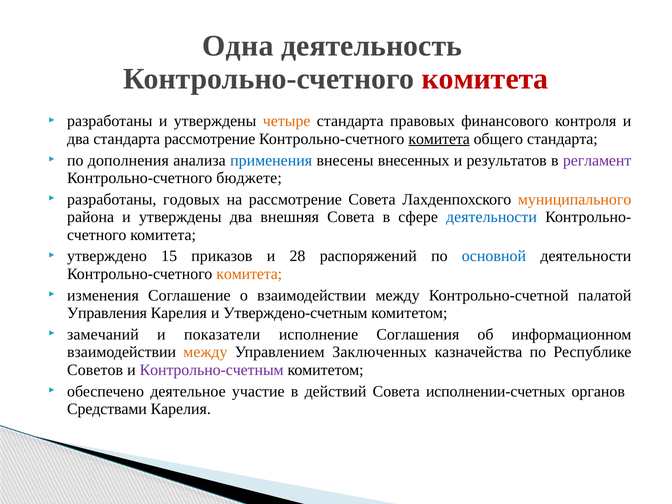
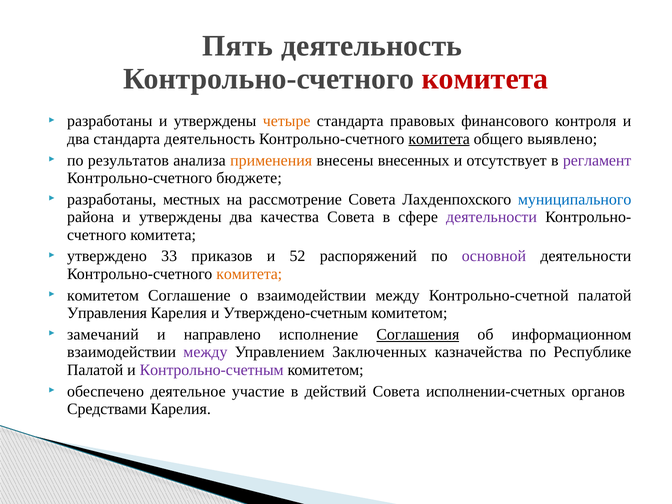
Одна: Одна -> Пять
стандарта рассмотрение: рассмотрение -> деятельность
общего стандарта: стандарта -> выявлено
дополнения: дополнения -> результатов
применения colour: blue -> orange
результатов: результатов -> отсутствует
годовых: годовых -> местных
муниципального colour: orange -> blue
внешняя: внешняя -> качества
деятельности at (492, 217) colour: blue -> purple
15: 15 -> 33
28: 28 -> 52
основной colour: blue -> purple
изменения at (103, 295): изменения -> комитетом
показатели: показатели -> направлено
Соглашения underline: none -> present
между at (205, 352) colour: orange -> purple
Советов at (95, 370): Советов -> Палатой
